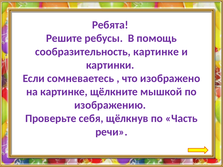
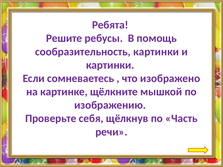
сообразительность картинке: картинке -> картинки
